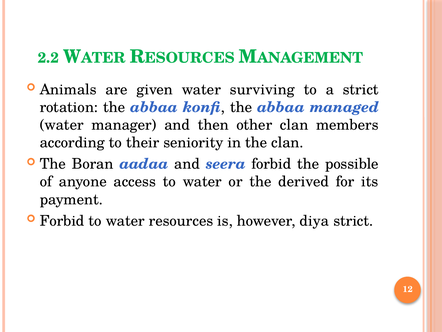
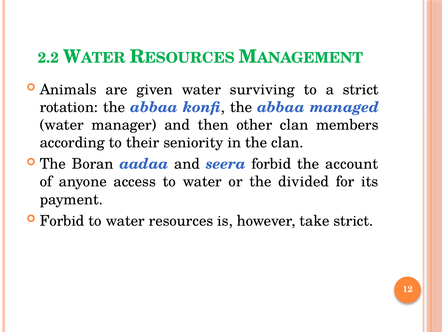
possible: possible -> account
derived: derived -> divided
diya: diya -> take
